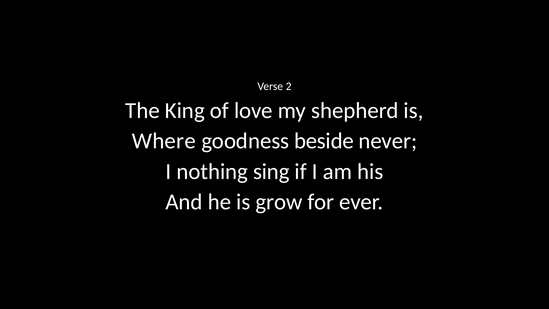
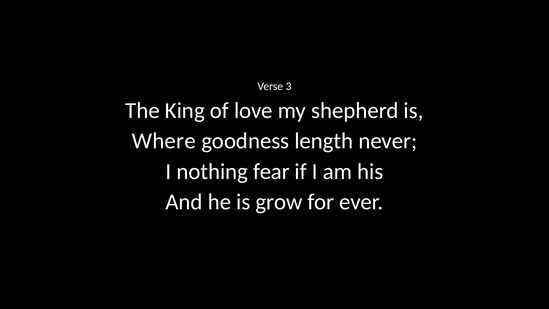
2: 2 -> 3
beside: beside -> length
sing: sing -> fear
